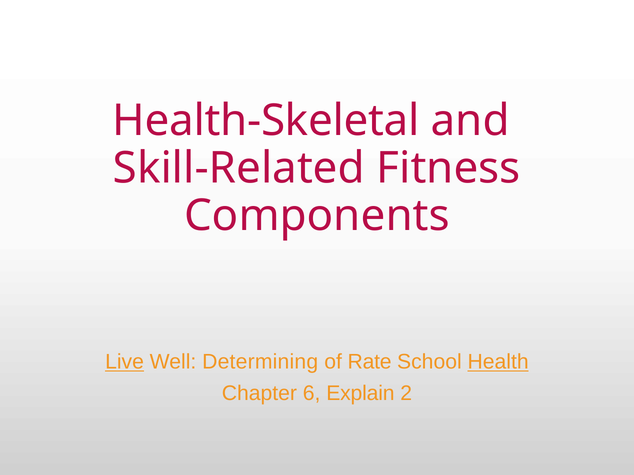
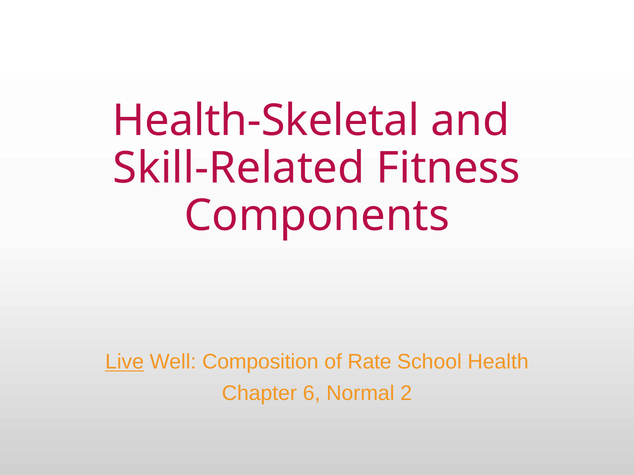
Determining: Determining -> Composition
Health underline: present -> none
Explain: Explain -> Normal
